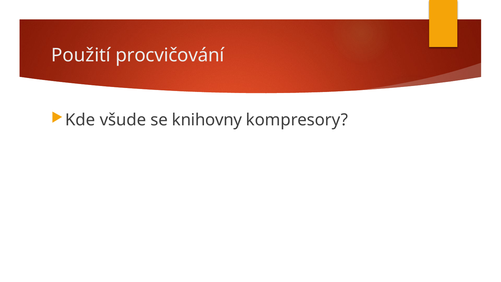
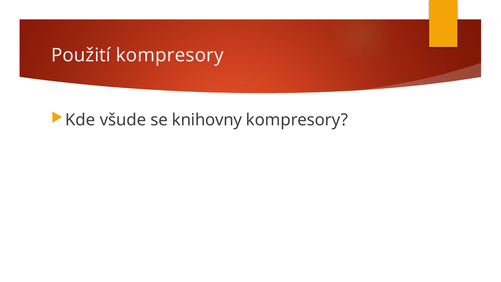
Použití procvičování: procvičování -> kompresory
